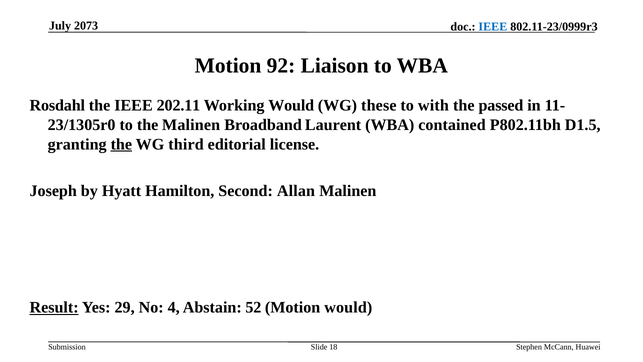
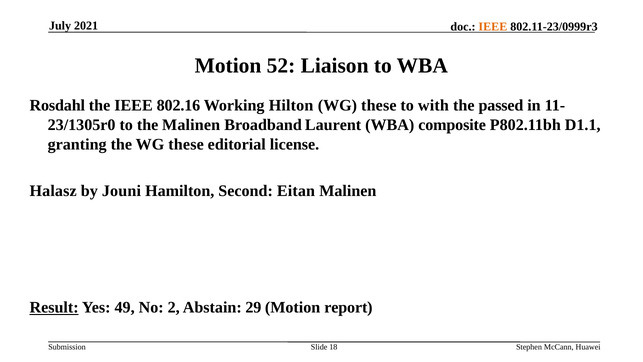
2073: 2073 -> 2021
IEEE at (493, 27) colour: blue -> orange
92: 92 -> 52
202.11: 202.11 -> 802.16
Working Would: Would -> Hilton
contained: contained -> composite
D1.5: D1.5 -> D1.1
the at (121, 144) underline: present -> none
third at (186, 144): third -> these
Joseph: Joseph -> Halasz
Hyatt: Hyatt -> Jouni
Allan: Allan -> Eitan
29: 29 -> 49
4: 4 -> 2
52: 52 -> 29
Motion would: would -> report
